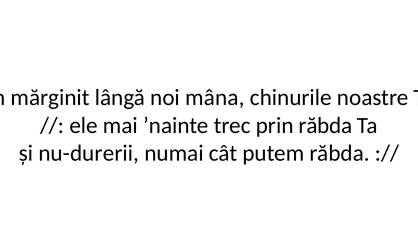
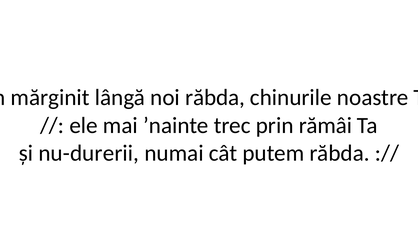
noi mâna: mâna -> răbda
prin răbda: răbda -> rămâi
